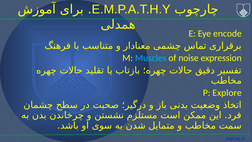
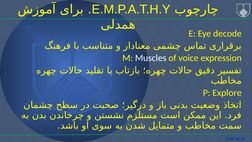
encode: encode -> decode
Muscles colour: light blue -> white
noise: noise -> voice
